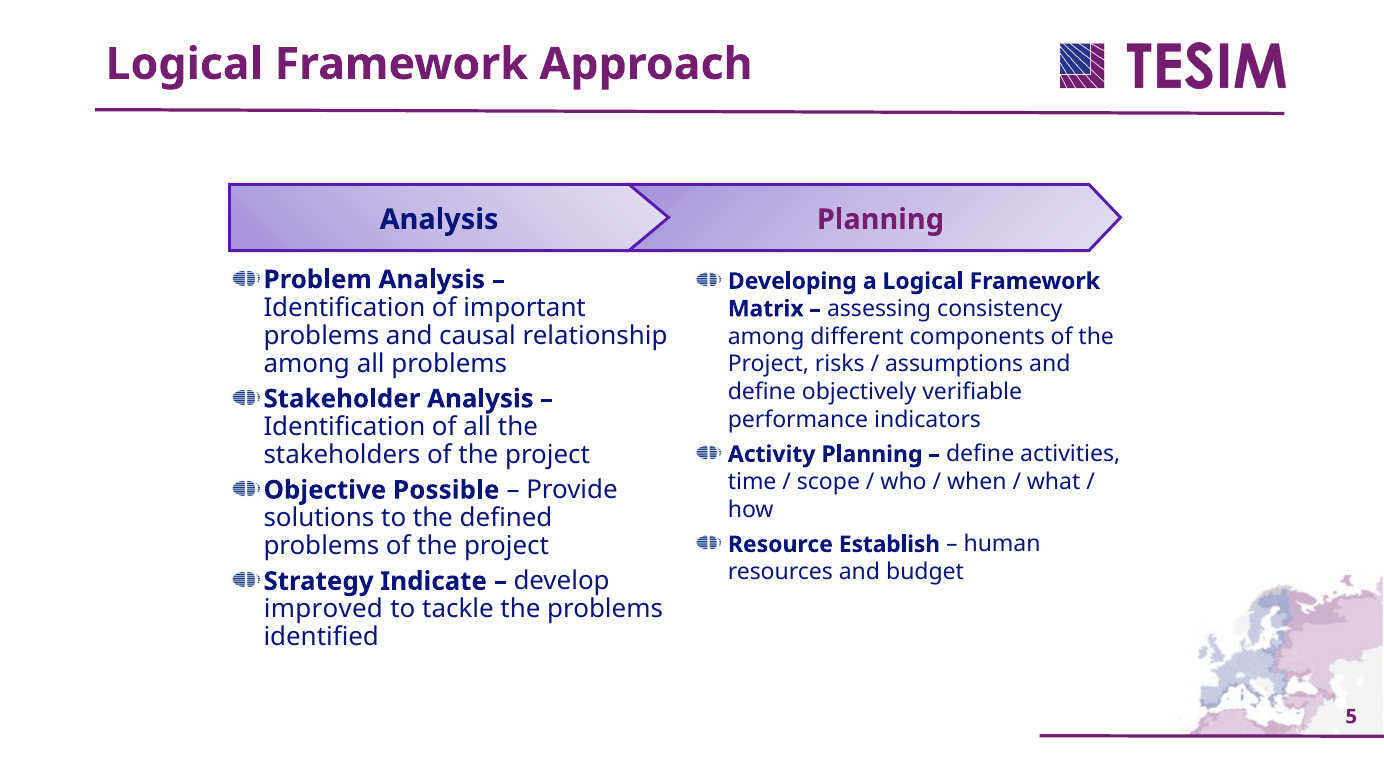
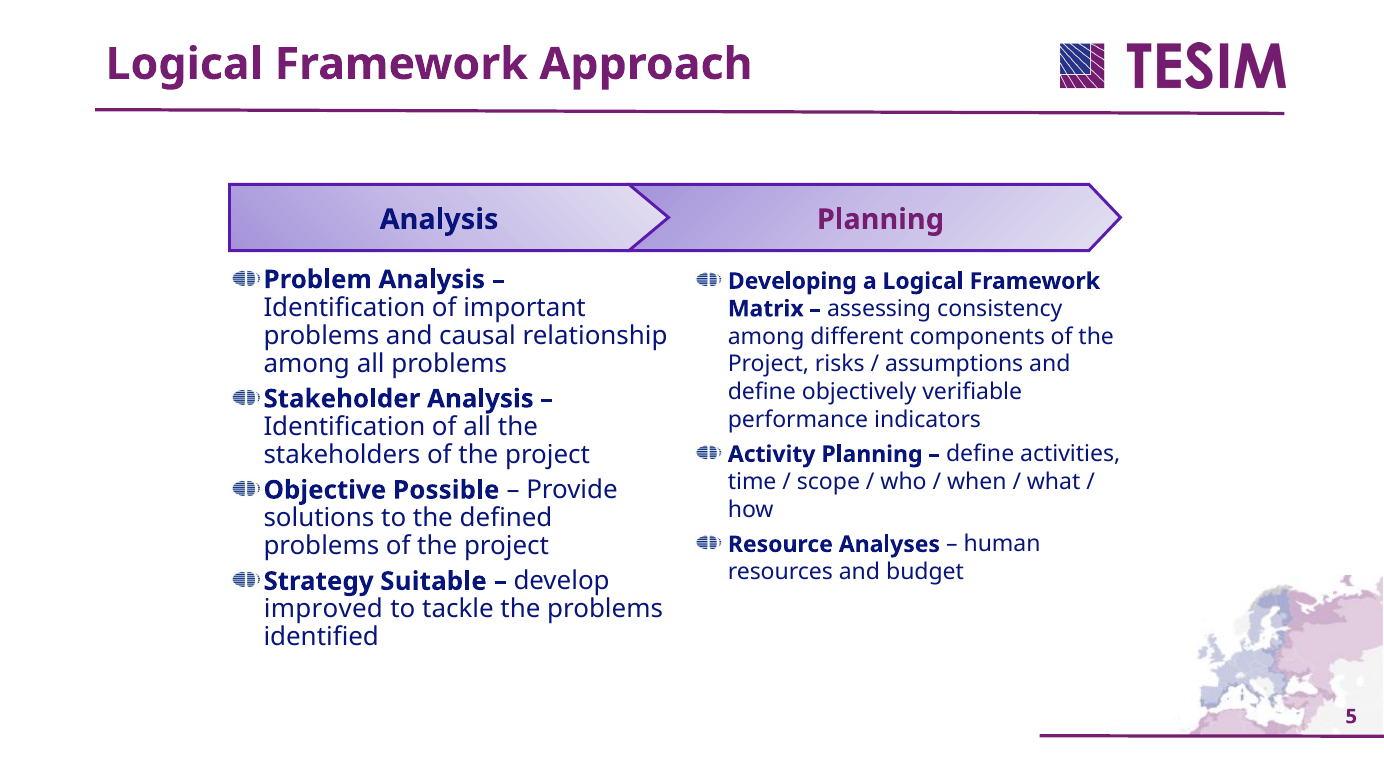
Establish: Establish -> Analyses
Indicate: Indicate -> Suitable
